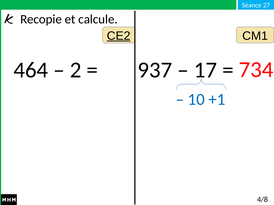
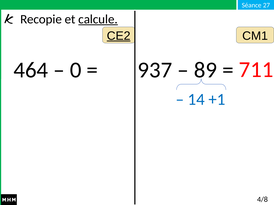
calcule underline: none -> present
2: 2 -> 0
17: 17 -> 89
734: 734 -> 711
10: 10 -> 14
